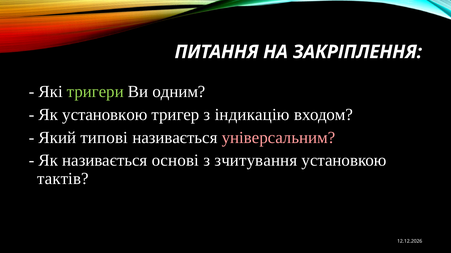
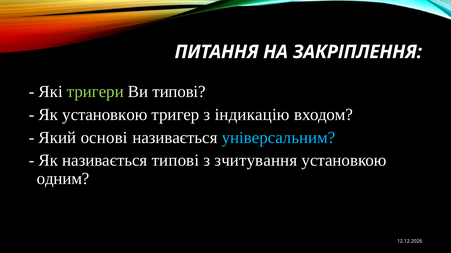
Ви одним: одним -> типові
типові: типові -> основі
універсальним colour: pink -> light blue
називається основі: основі -> типові
тактів: тактів -> одним
